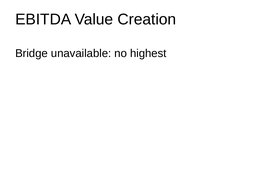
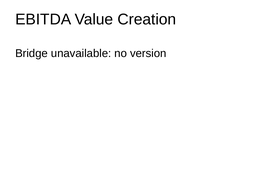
highest: highest -> version
